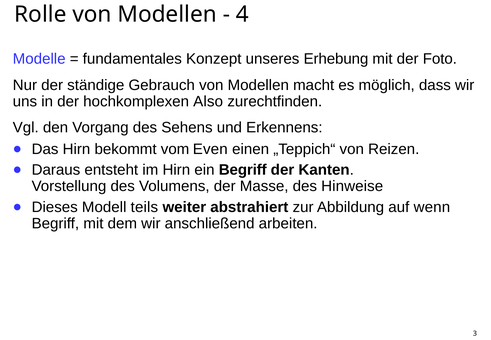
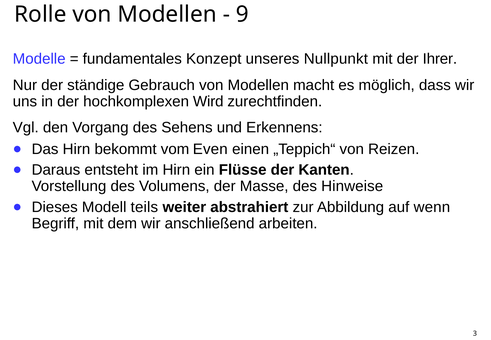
4: 4 -> 9
Erhebung: Erhebung -> Nullpunkt
Foto: Foto -> Ihrer
Also: Also -> Wird
ein Begriff: Begriff -> Flüsse
